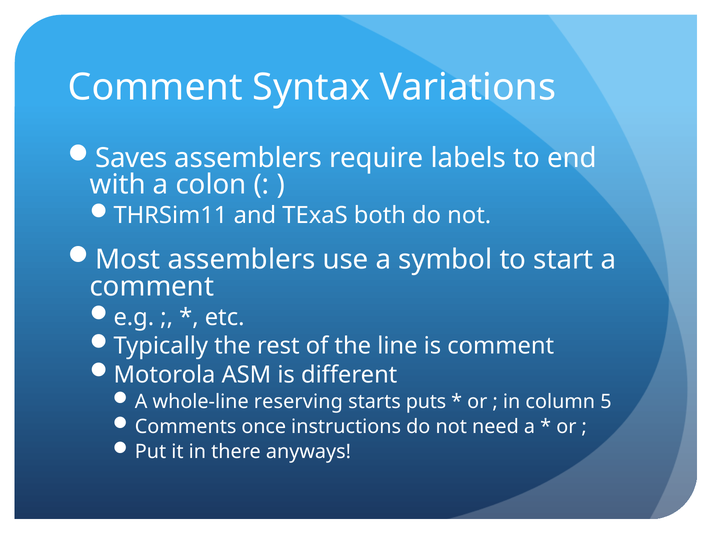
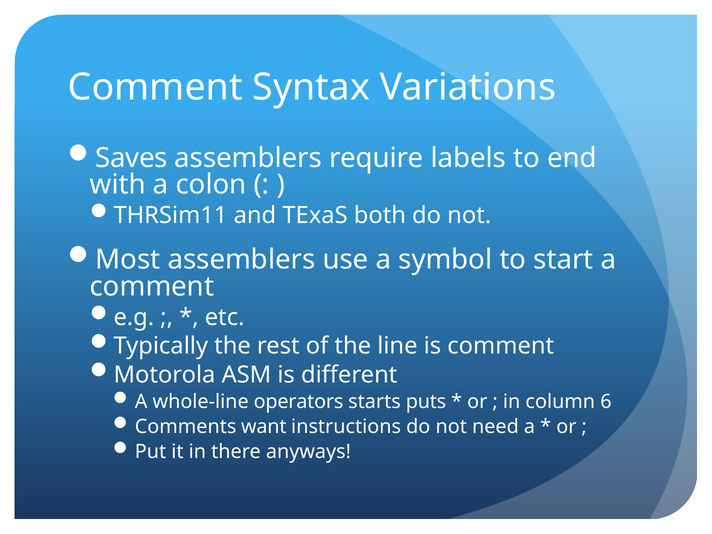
reserving: reserving -> operators
5: 5 -> 6
once: once -> want
